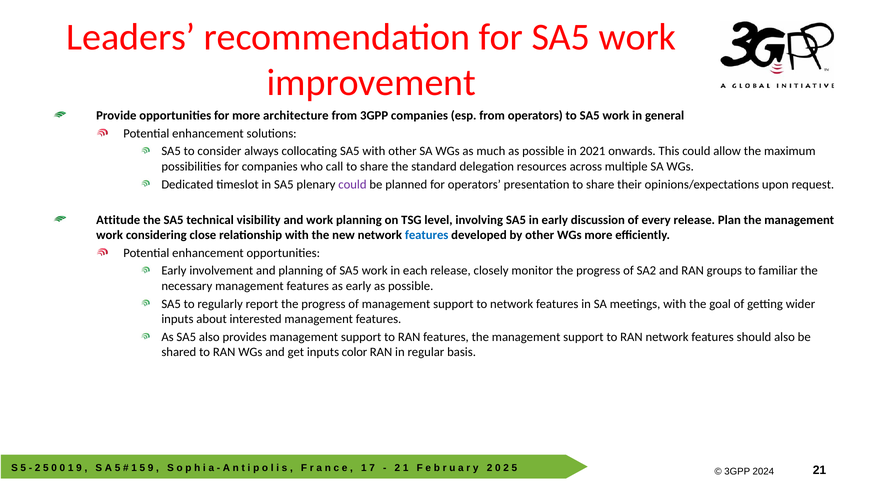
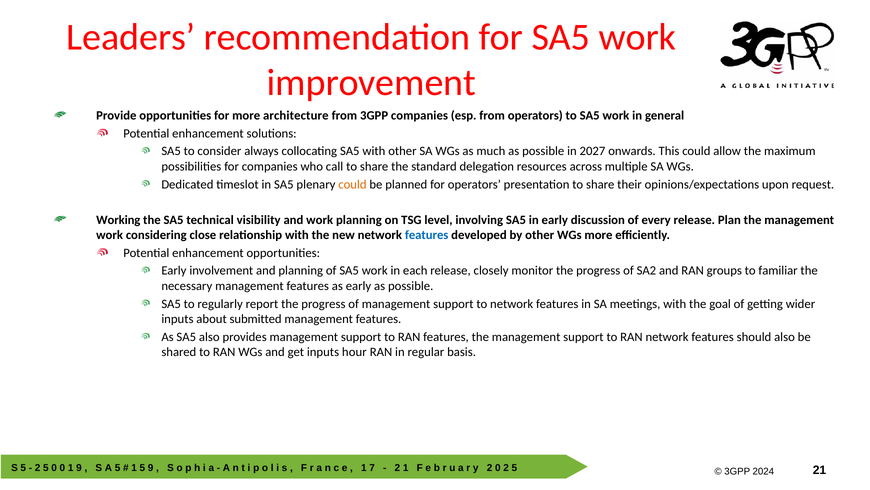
2021: 2021 -> 2027
could at (352, 184) colour: purple -> orange
Attitude: Attitude -> Working
interested: interested -> submitted
color: color -> hour
